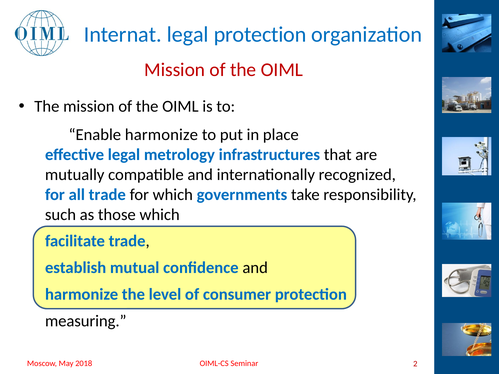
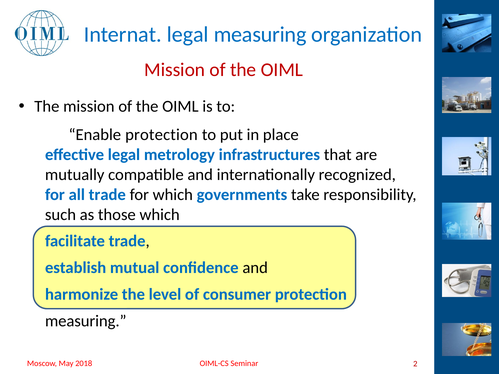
legal protection: protection -> measuring
Enable harmonize: harmonize -> protection
